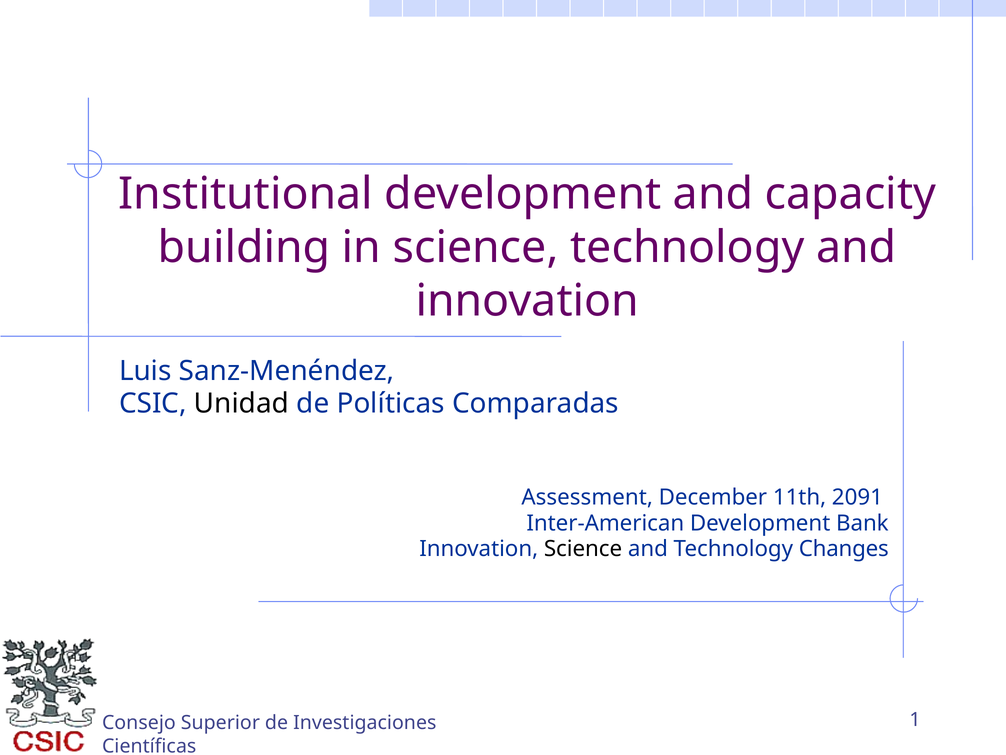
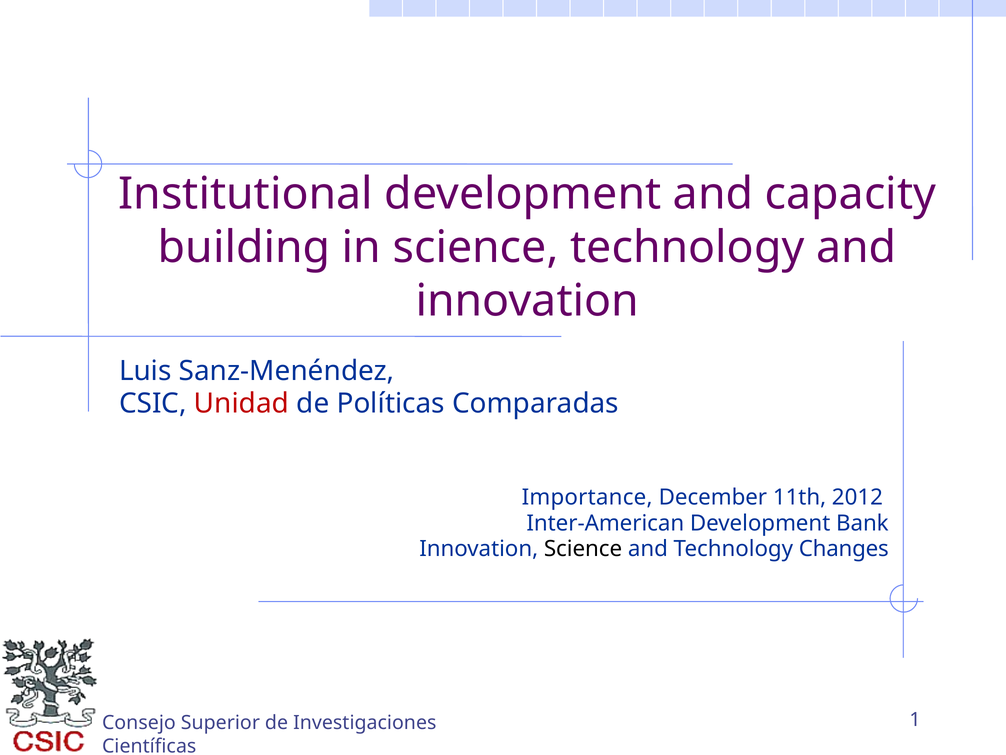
Unidad at (242, 403) colour: black -> red
Assessment: Assessment -> Importance
2091: 2091 -> 2012
